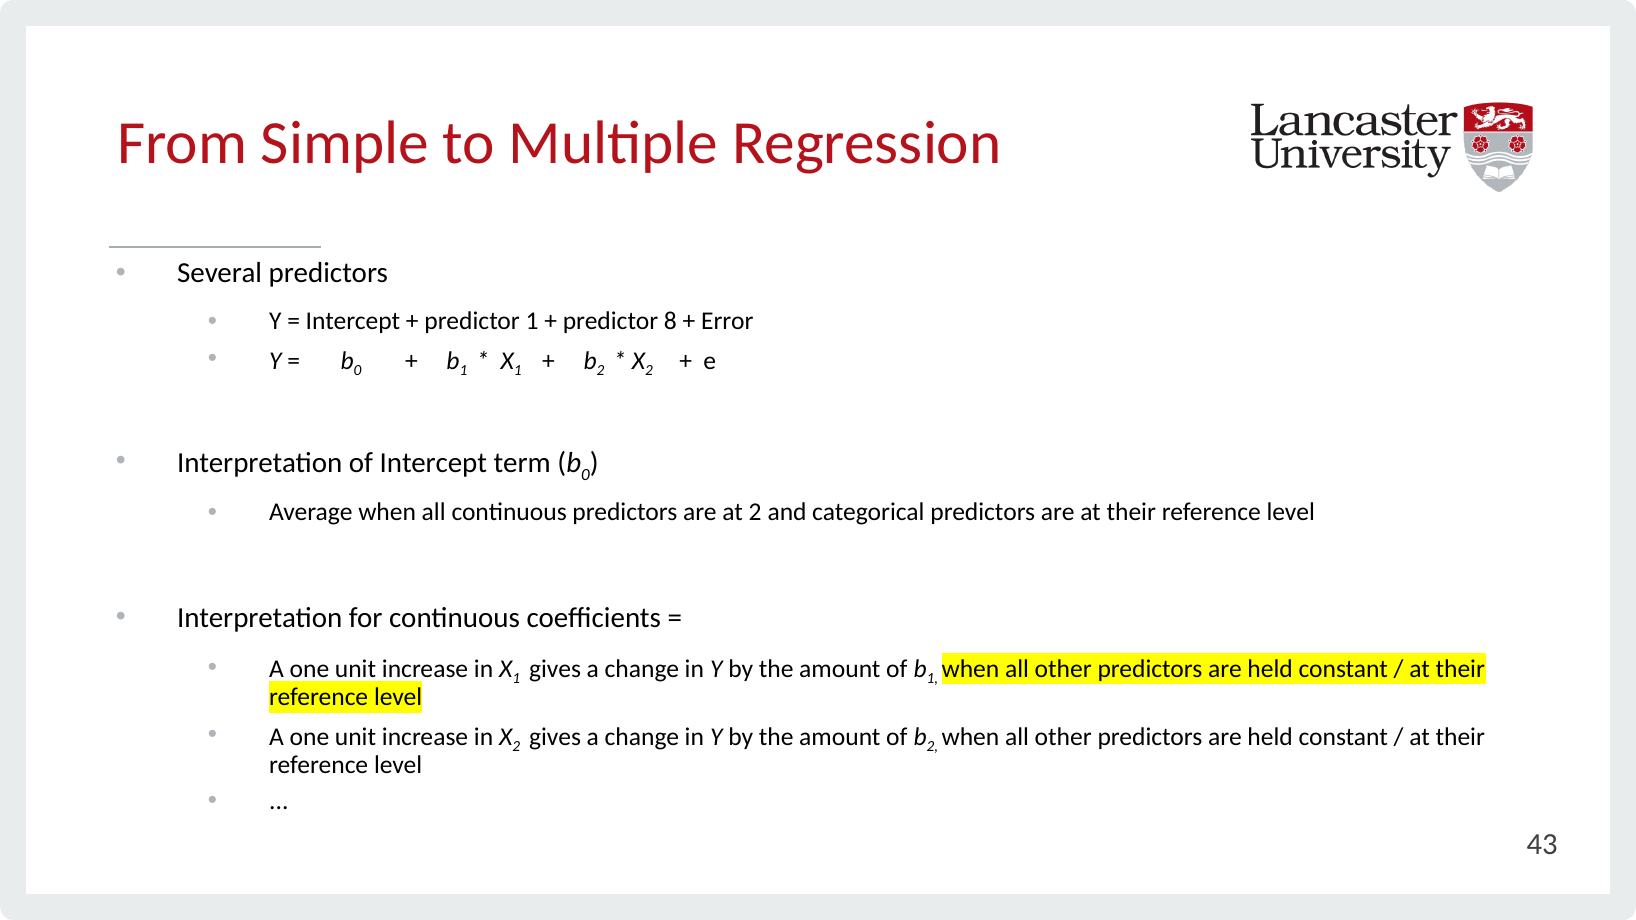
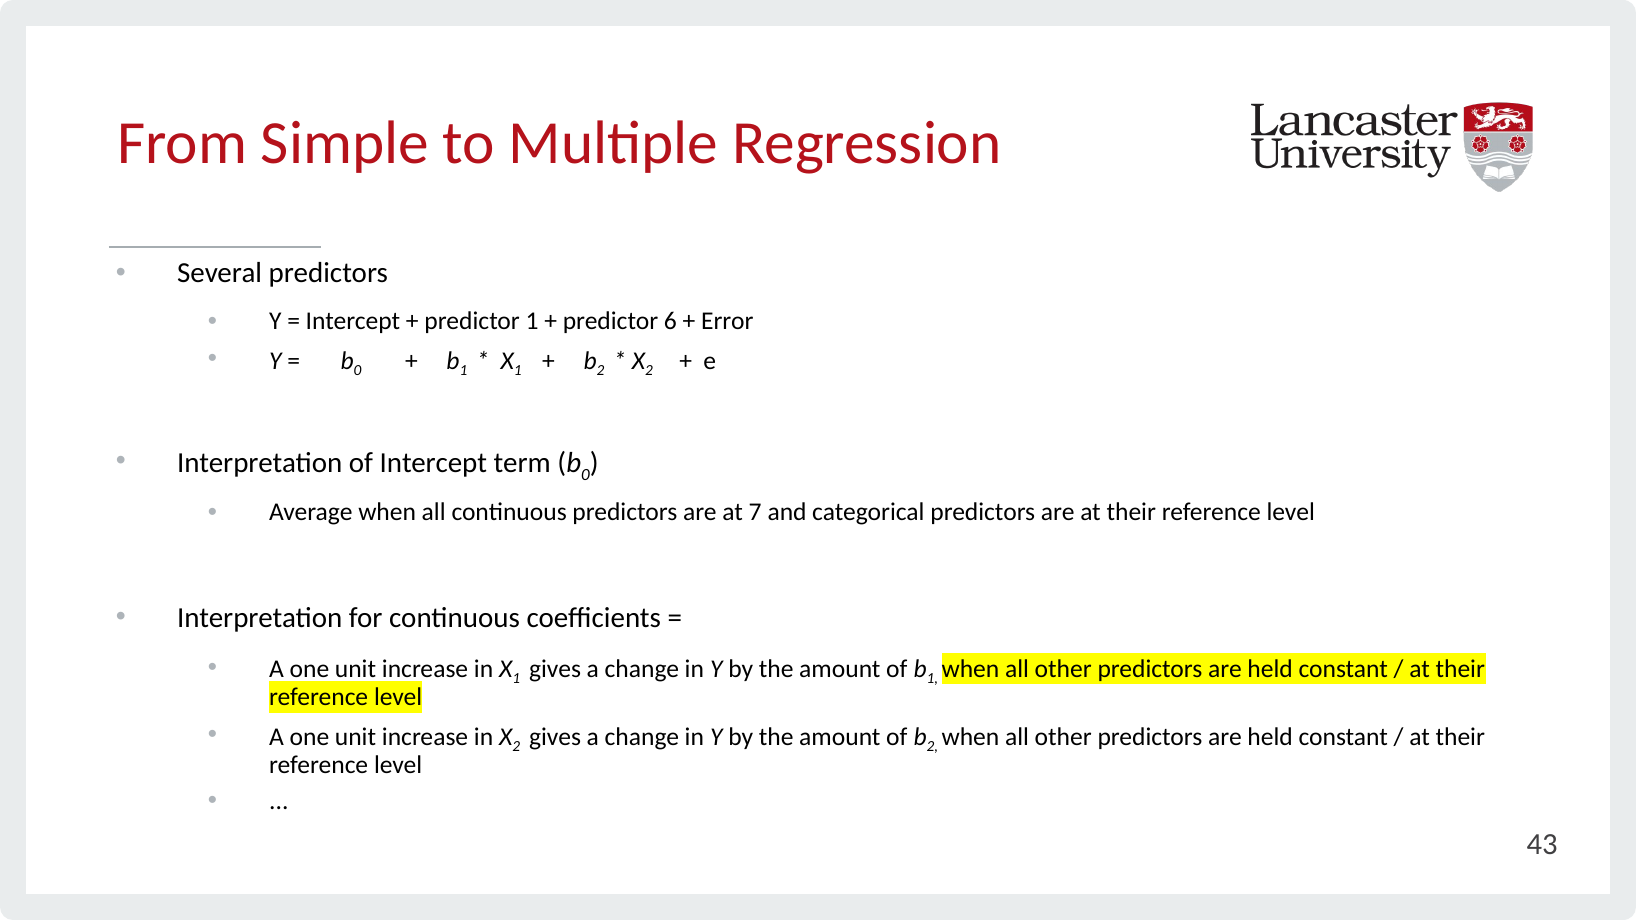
8: 8 -> 6
at 2: 2 -> 7
